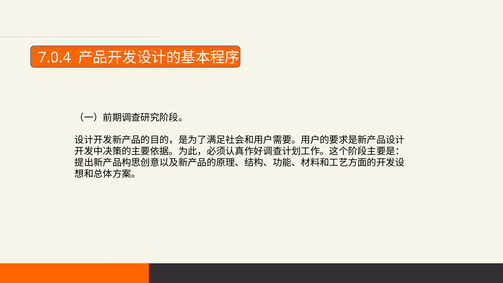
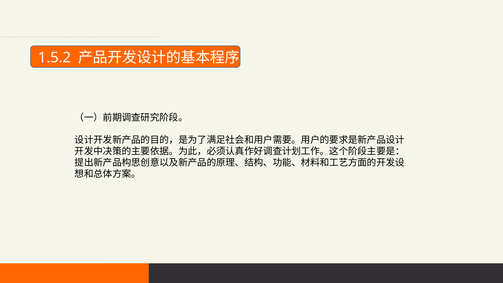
7.0.4: 7.0.4 -> 1.5.2
